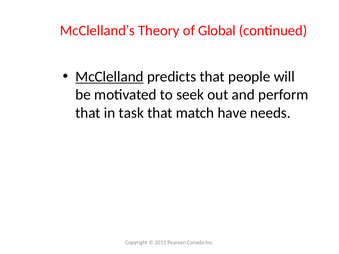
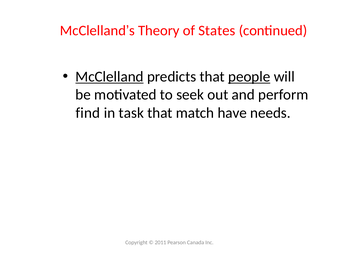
Global: Global -> States
people underline: none -> present
that at (88, 113): that -> find
